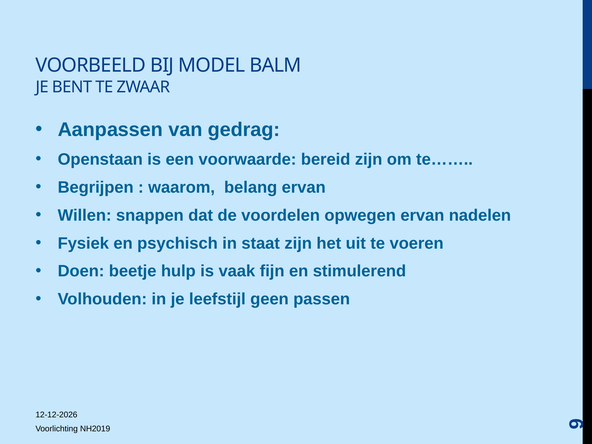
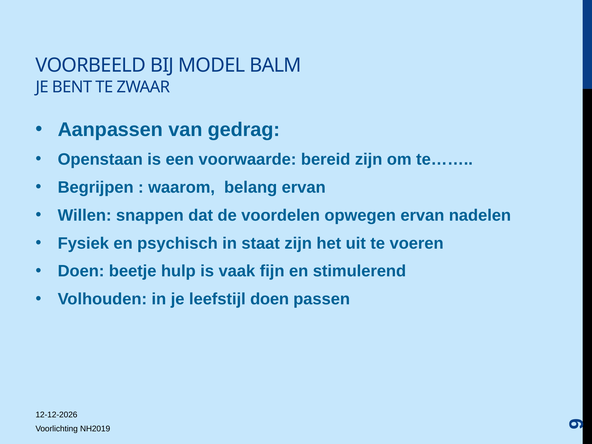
leefstijl geen: geen -> doen
